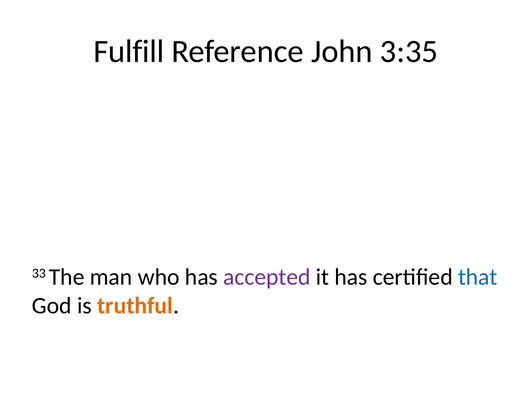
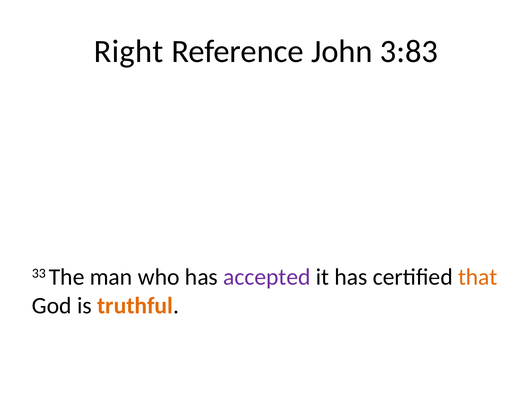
Fulfill: Fulfill -> Right
3:35: 3:35 -> 3:83
that colour: blue -> orange
